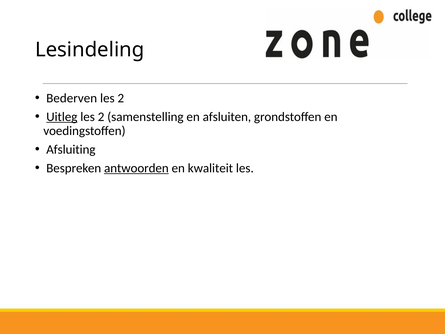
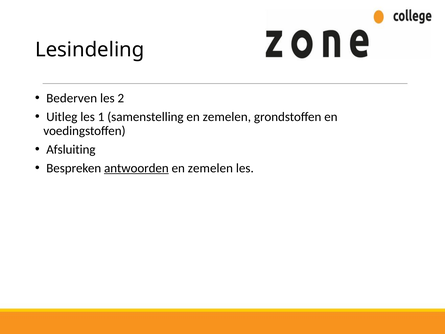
Uitleg underline: present -> none
2 at (101, 117): 2 -> 1
samenstelling en afsluiten: afsluiten -> zemelen
kwaliteit at (210, 168): kwaliteit -> zemelen
